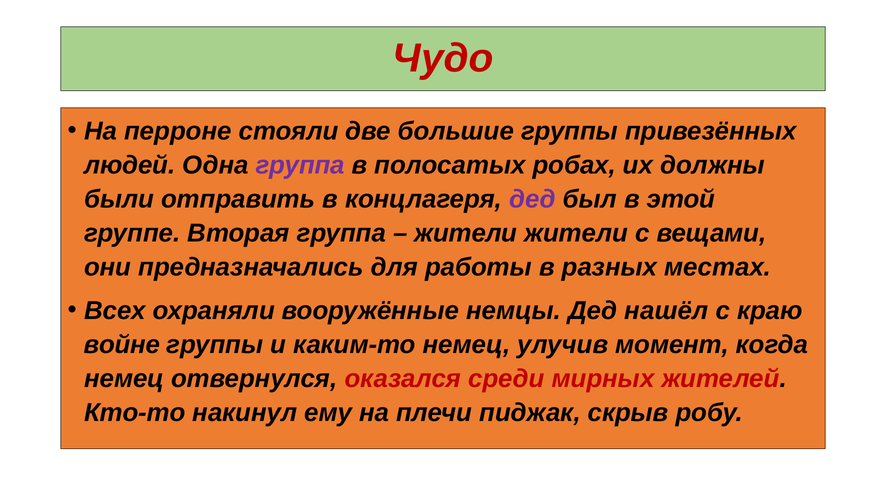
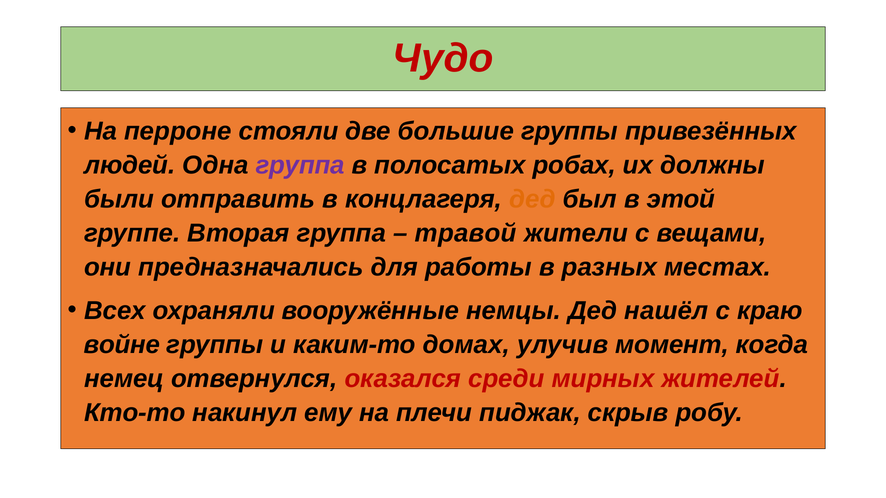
дед at (533, 199) colour: purple -> orange
жители at (466, 233): жители -> травой
каким-то немец: немец -> домах
